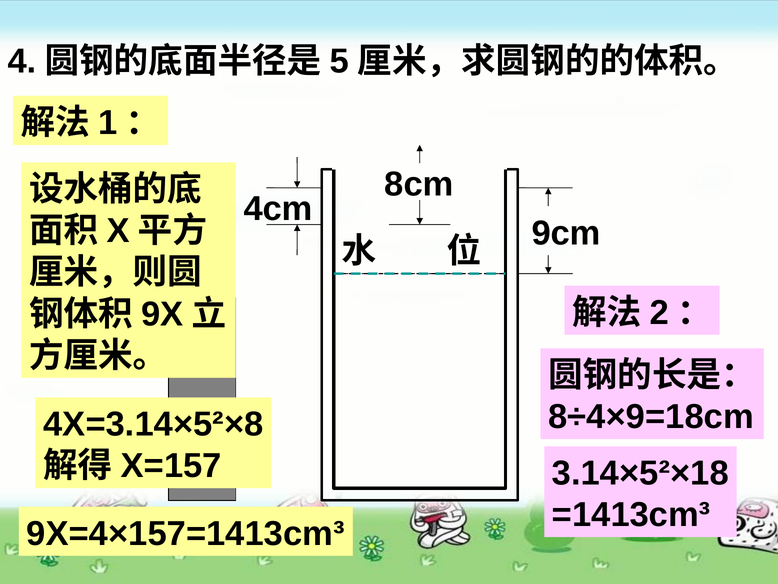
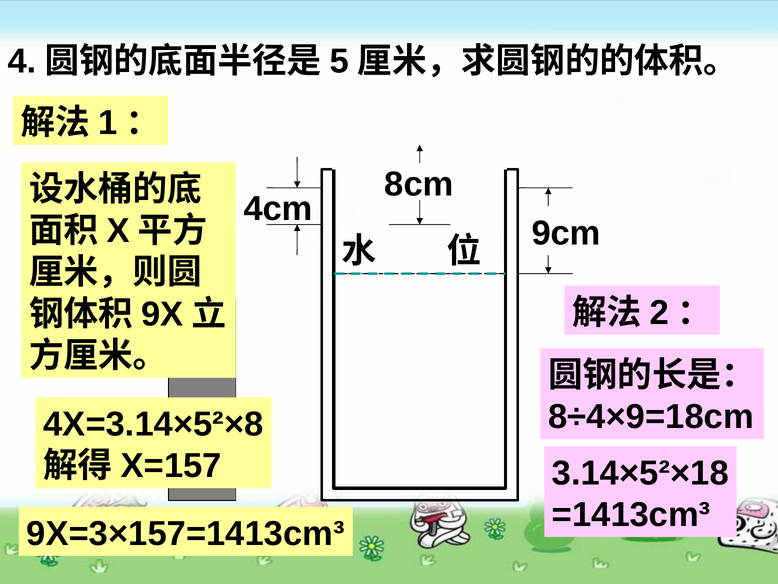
9X=4×157=1413cm³: 9X=4×157=1413cm³ -> 9X=3×157=1413cm³
